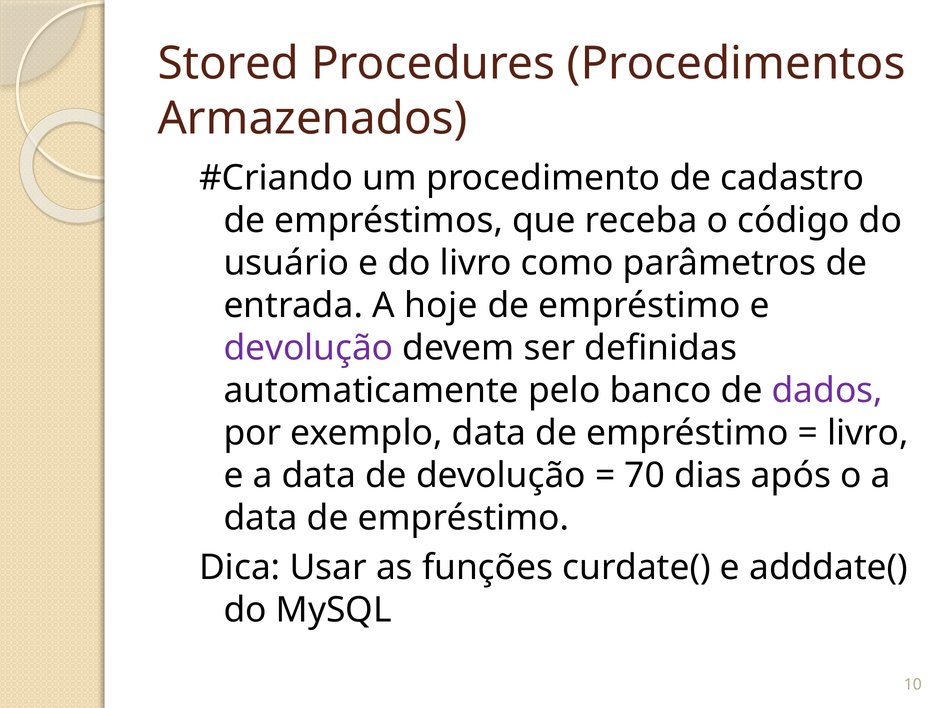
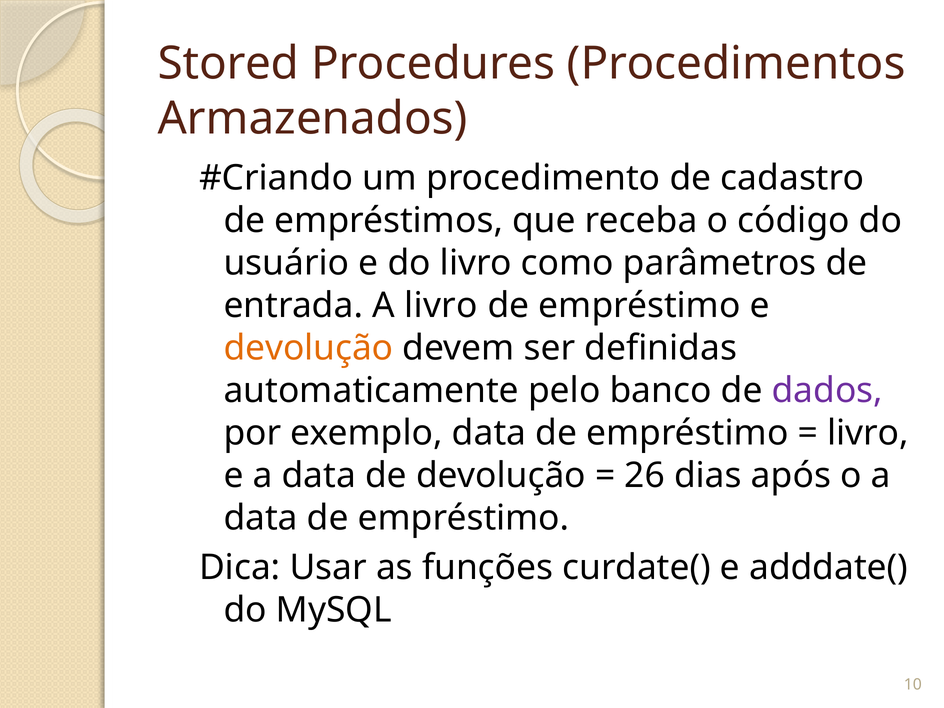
A hoje: hoje -> livro
devolução at (308, 348) colour: purple -> orange
70: 70 -> 26
